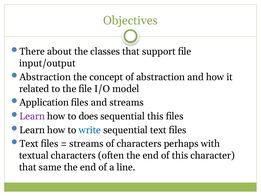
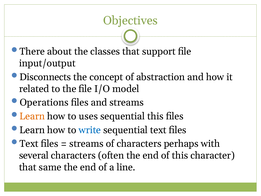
Abstraction at (45, 77): Abstraction -> Disconnects
Application: Application -> Operations
Learn at (32, 116) colour: purple -> orange
does: does -> uses
textual: textual -> several
